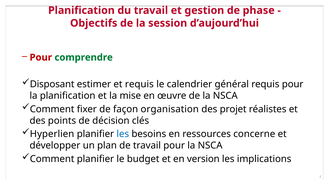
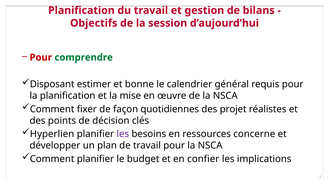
phase: phase -> bilans
et requis: requis -> bonne
organisation: organisation -> quotidiennes
les at (123, 134) colour: blue -> purple
version: version -> confier
